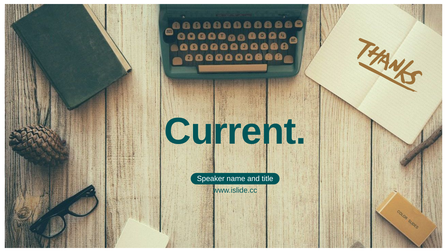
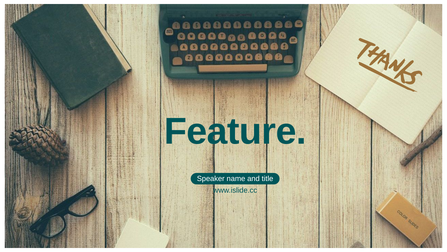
Current: Current -> Feature
